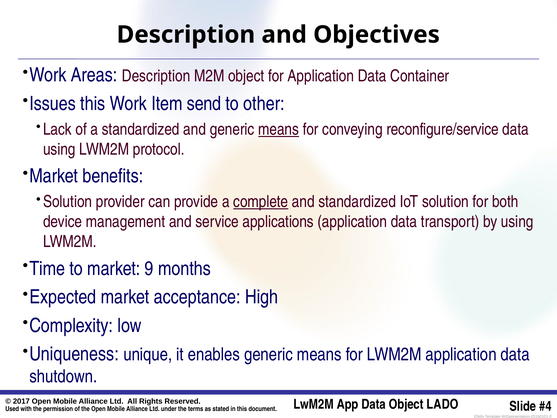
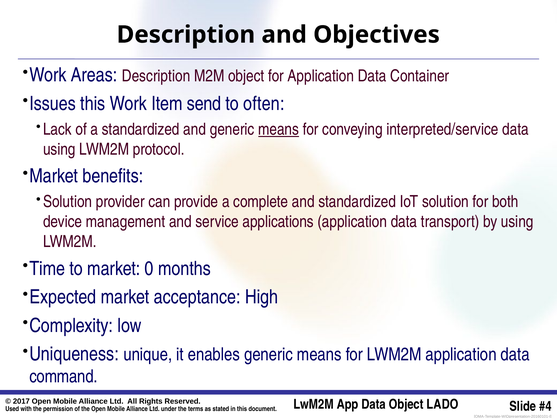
other: other -> often
reconfigure/service: reconfigure/service -> interpreted/service
complete underline: present -> none
9: 9 -> 0
shutdown: shutdown -> command
